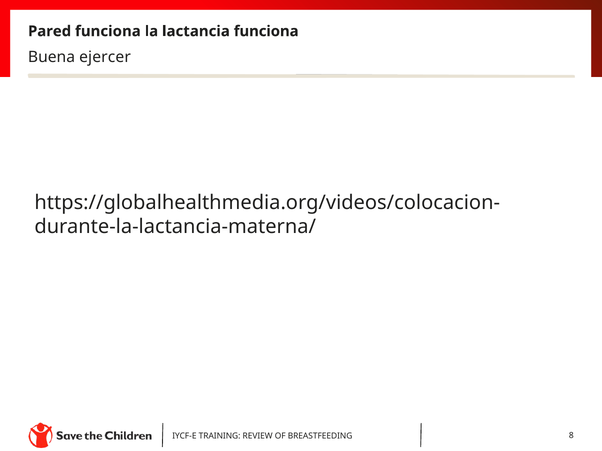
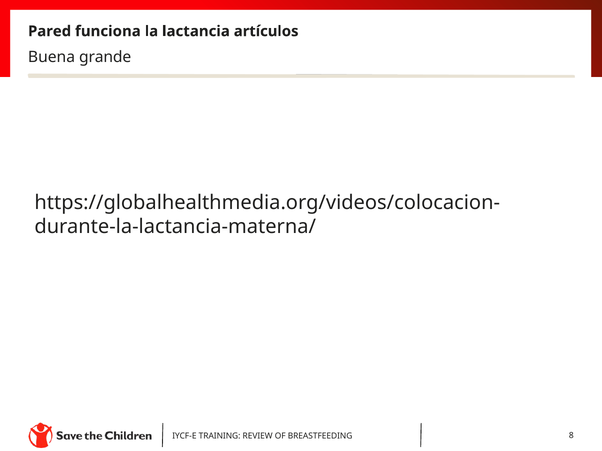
lactancia funciona: funciona -> artículos
ejercer: ejercer -> grande
